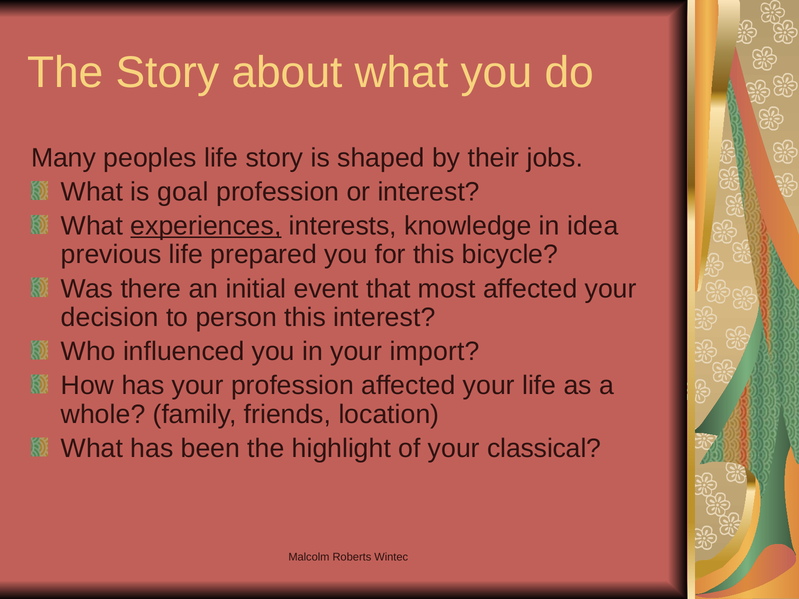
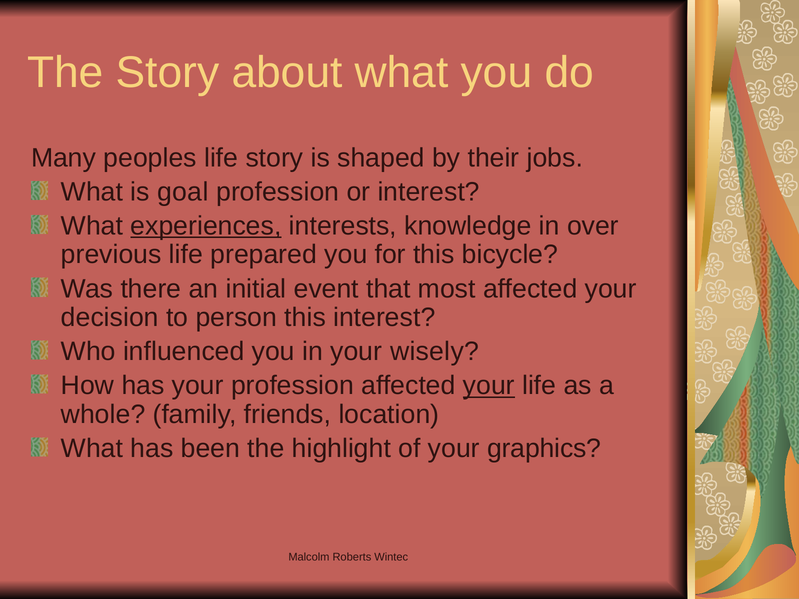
idea: idea -> over
import: import -> wisely
your at (489, 386) underline: none -> present
classical: classical -> graphics
